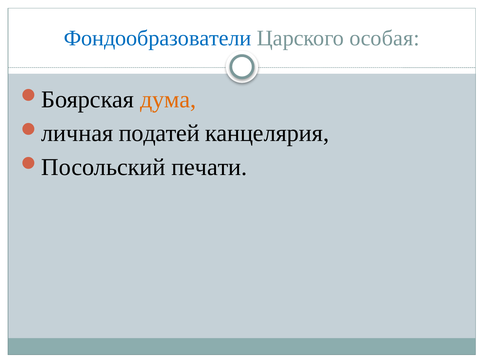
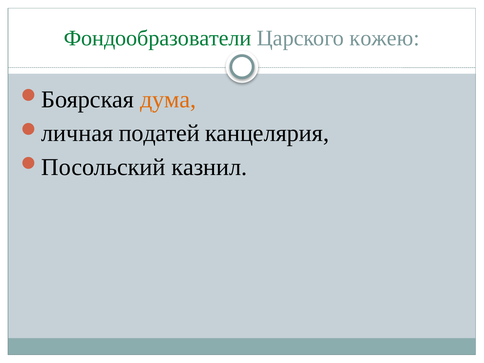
Фондообразователи colour: blue -> green
особая: особая -> кожею
печати: печати -> казнил
